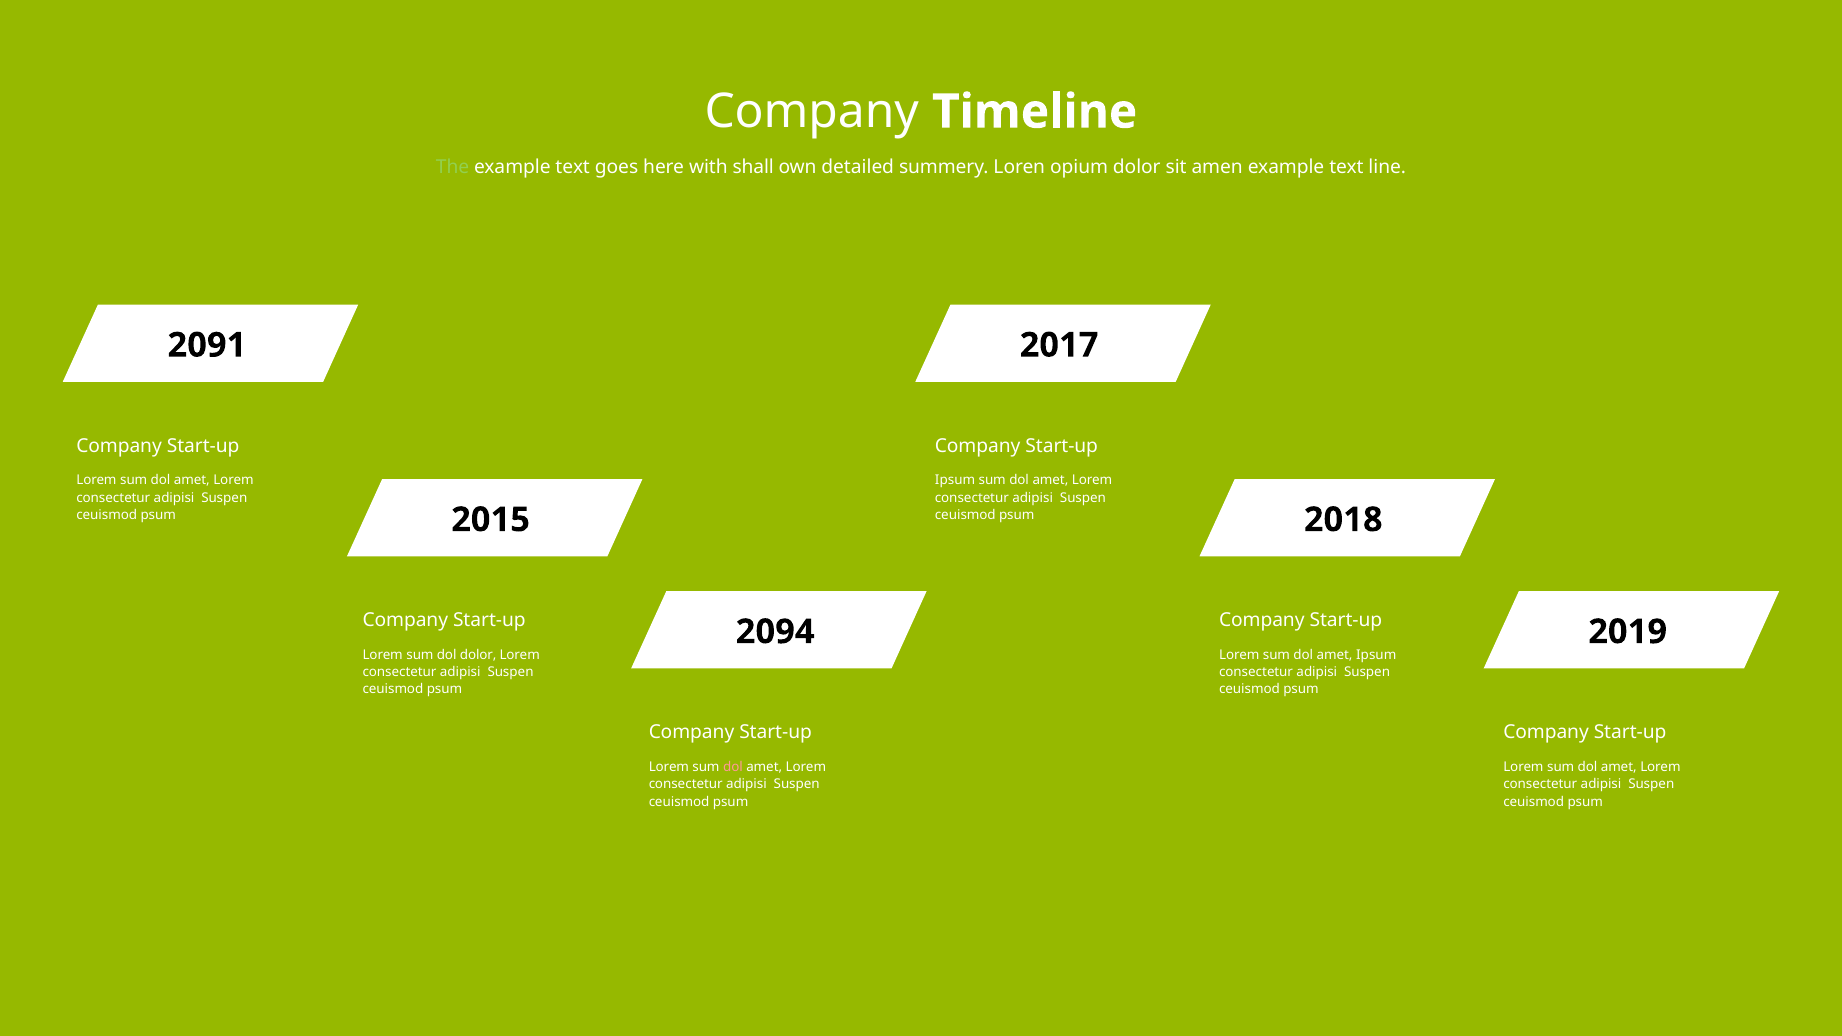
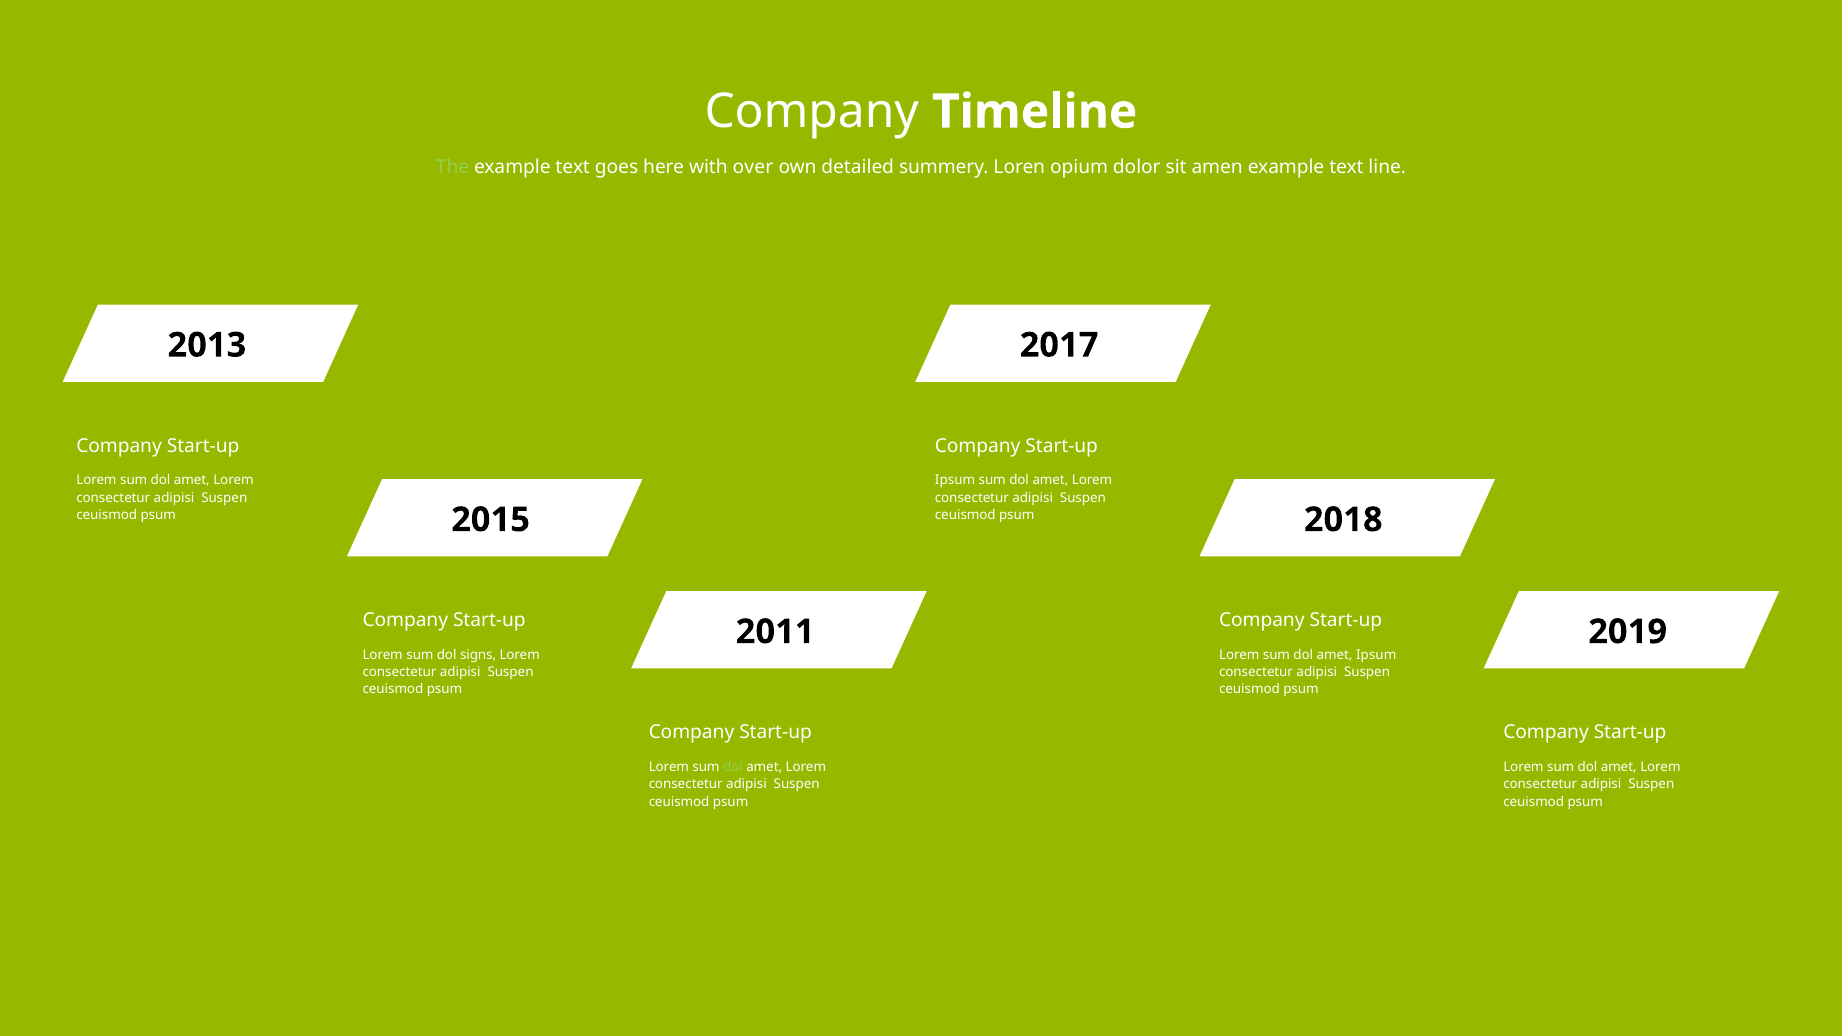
shall: shall -> over
2091: 2091 -> 2013
2094: 2094 -> 2011
dol dolor: dolor -> signs
dol at (733, 767) colour: pink -> light green
